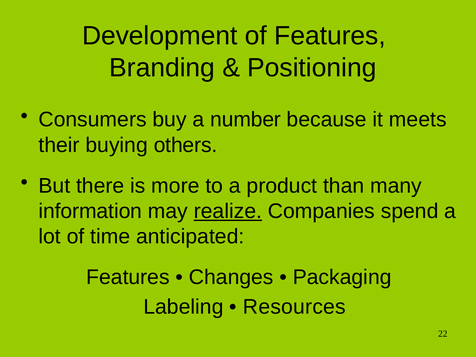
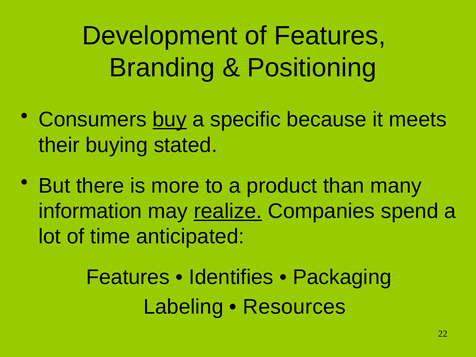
buy underline: none -> present
number: number -> specific
others: others -> stated
Changes: Changes -> Identifies
